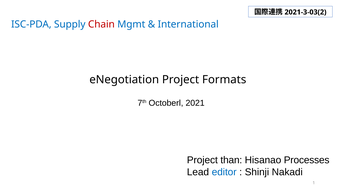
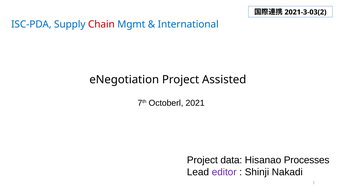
Formats: Formats -> Assisted
than: than -> data
editor colour: blue -> purple
